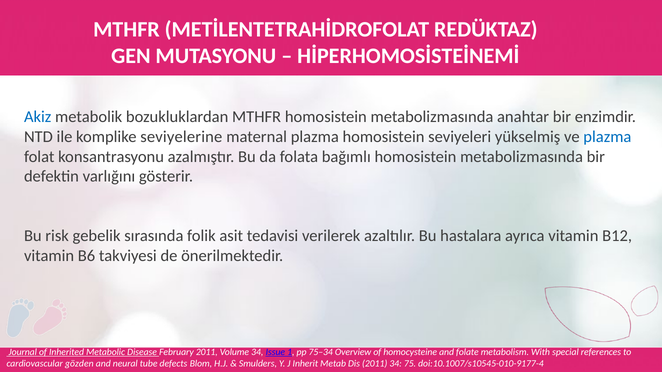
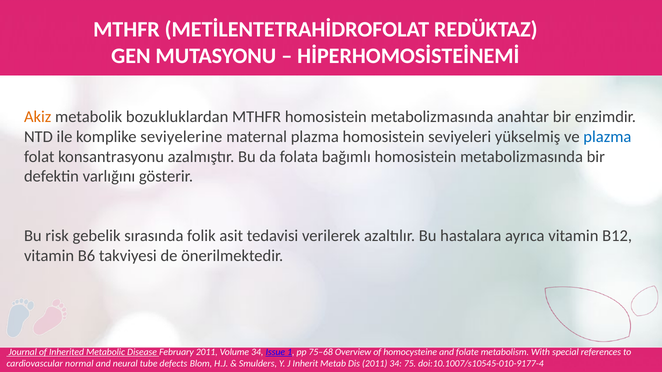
Akiz colour: blue -> orange
75–34: 75–34 -> 75–68
gözden: gözden -> normal
